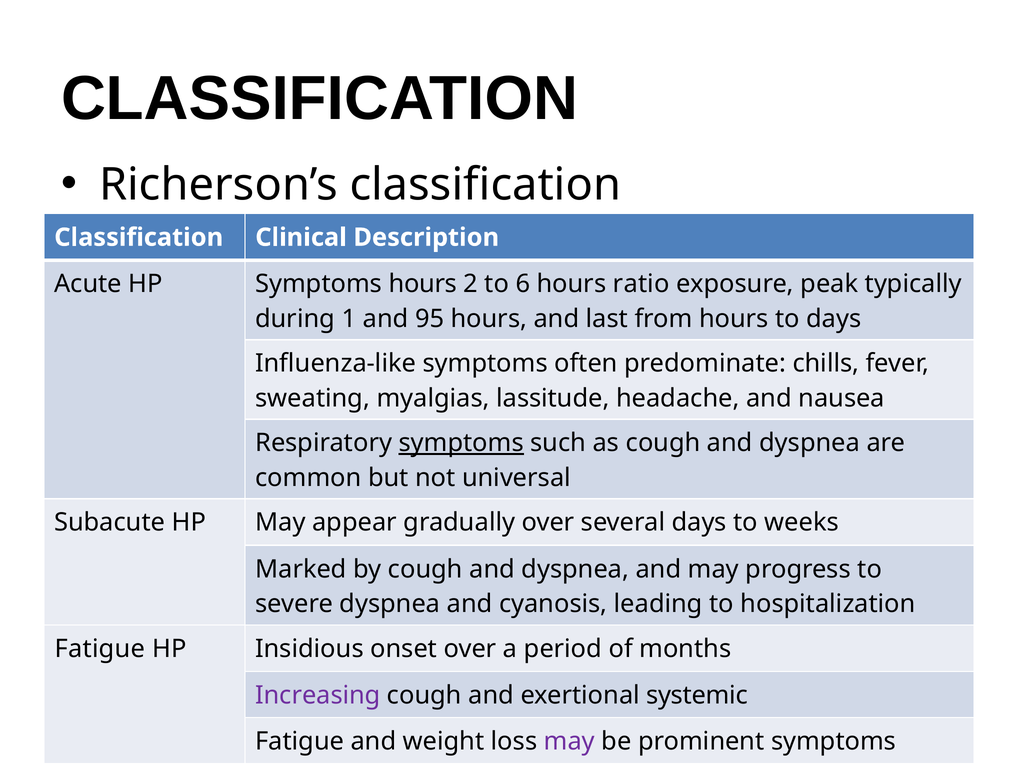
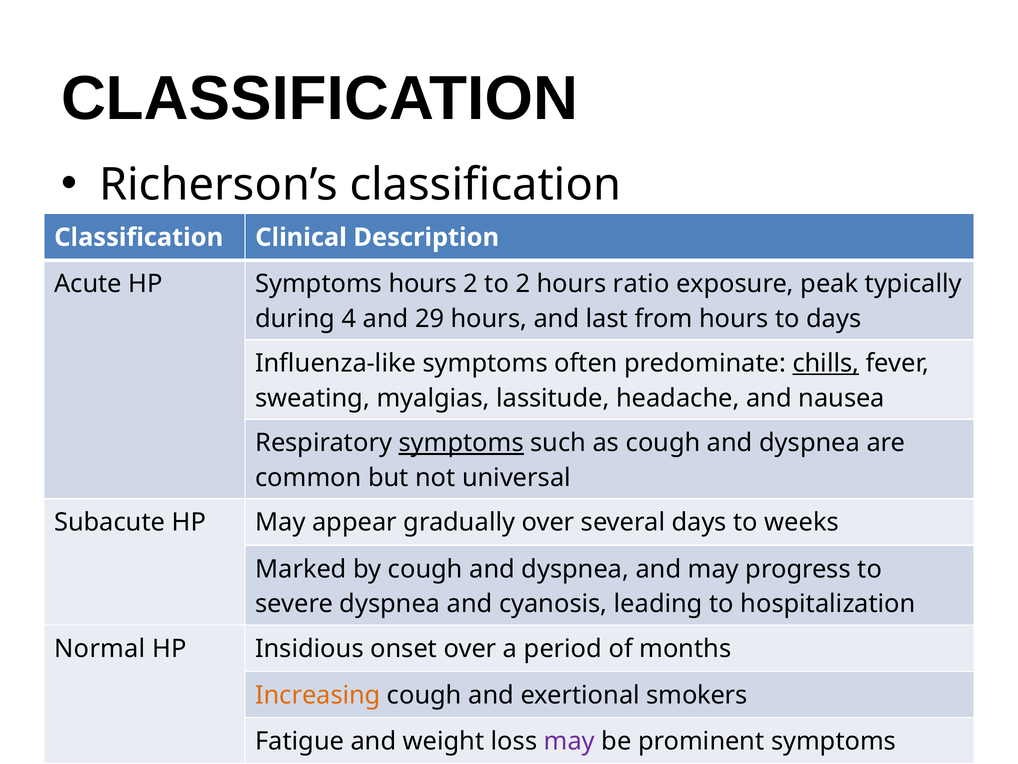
to 6: 6 -> 2
1: 1 -> 4
95: 95 -> 29
chills underline: none -> present
Fatigue at (100, 648): Fatigue -> Normal
Increasing colour: purple -> orange
systemic: systemic -> smokers
